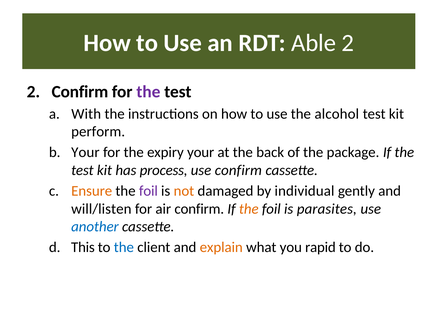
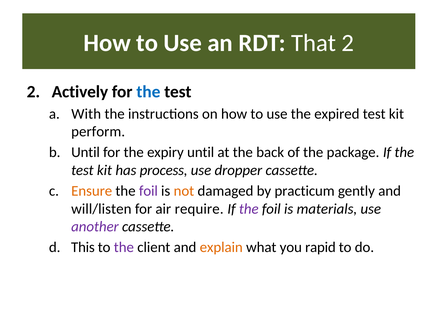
Able: Able -> That
2 Confirm: Confirm -> Actively
the at (148, 92) colour: purple -> blue
alcohol: alcohol -> expired
Your at (85, 152): Your -> Until
expiry your: your -> until
use confirm: confirm -> dropper
individual: individual -> practicum
air confirm: confirm -> require
the at (249, 209) colour: orange -> purple
parasites: parasites -> materials
another colour: blue -> purple
the at (124, 247) colour: blue -> purple
